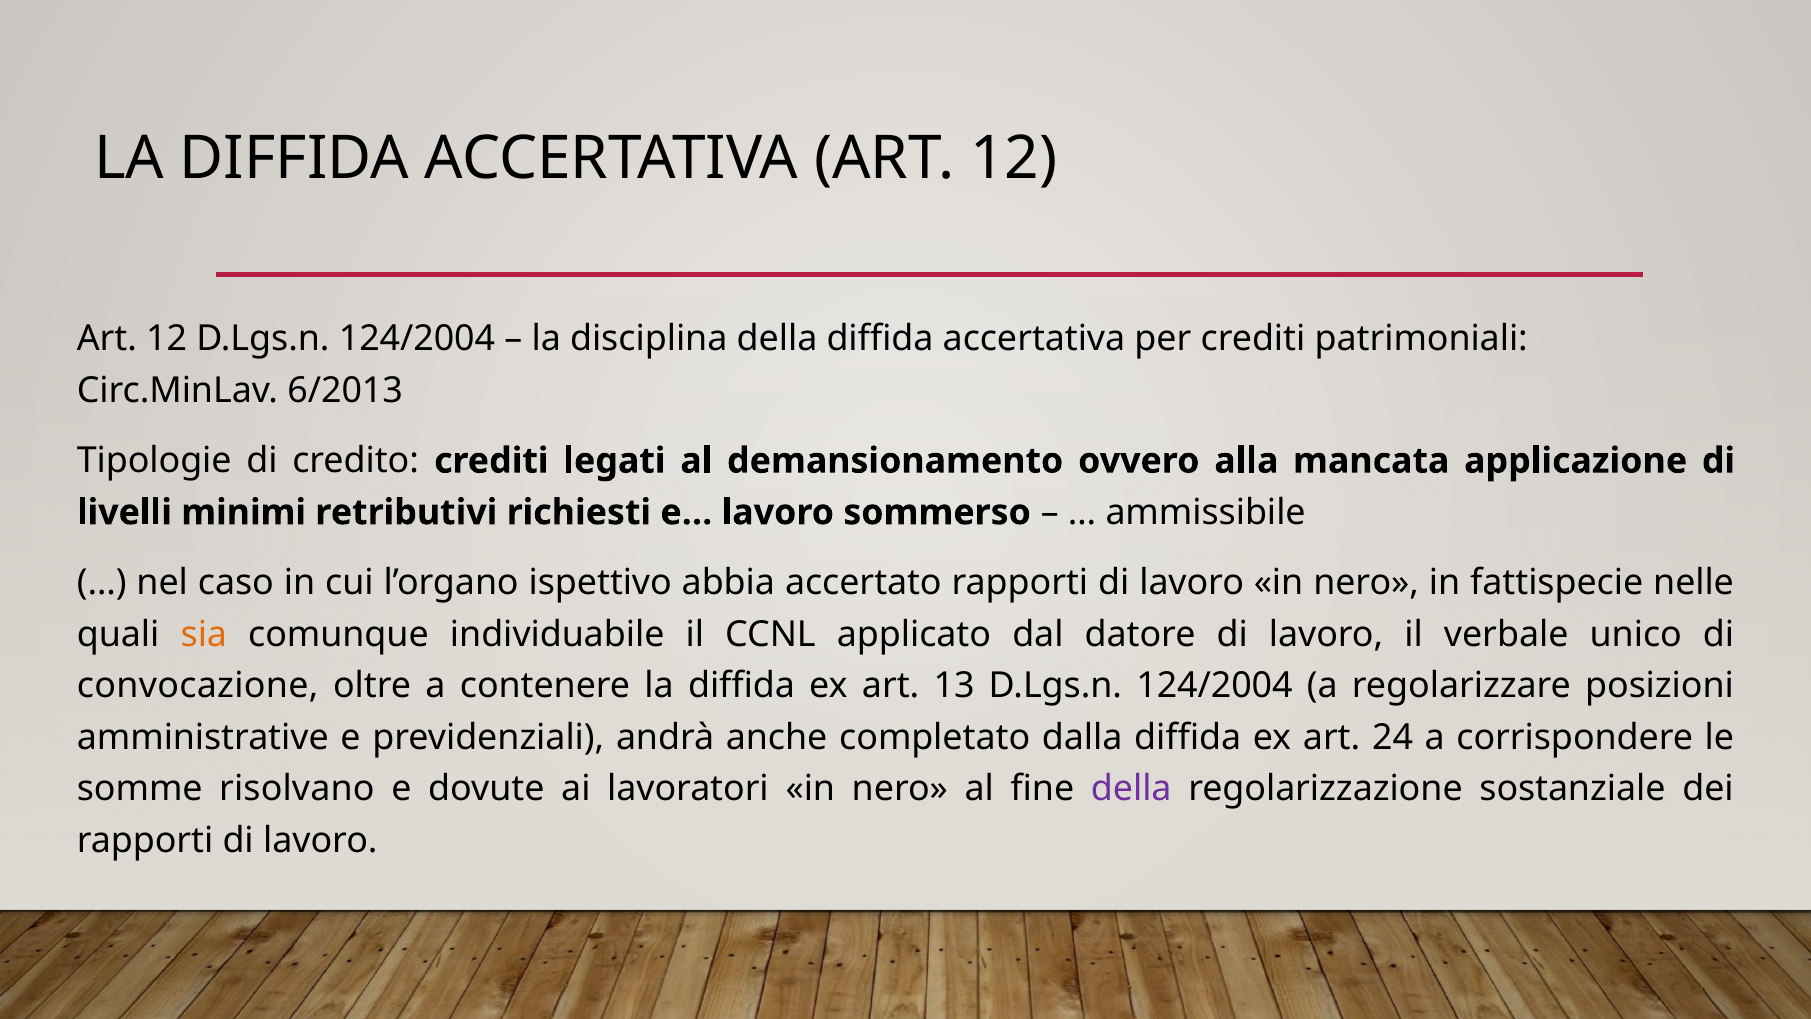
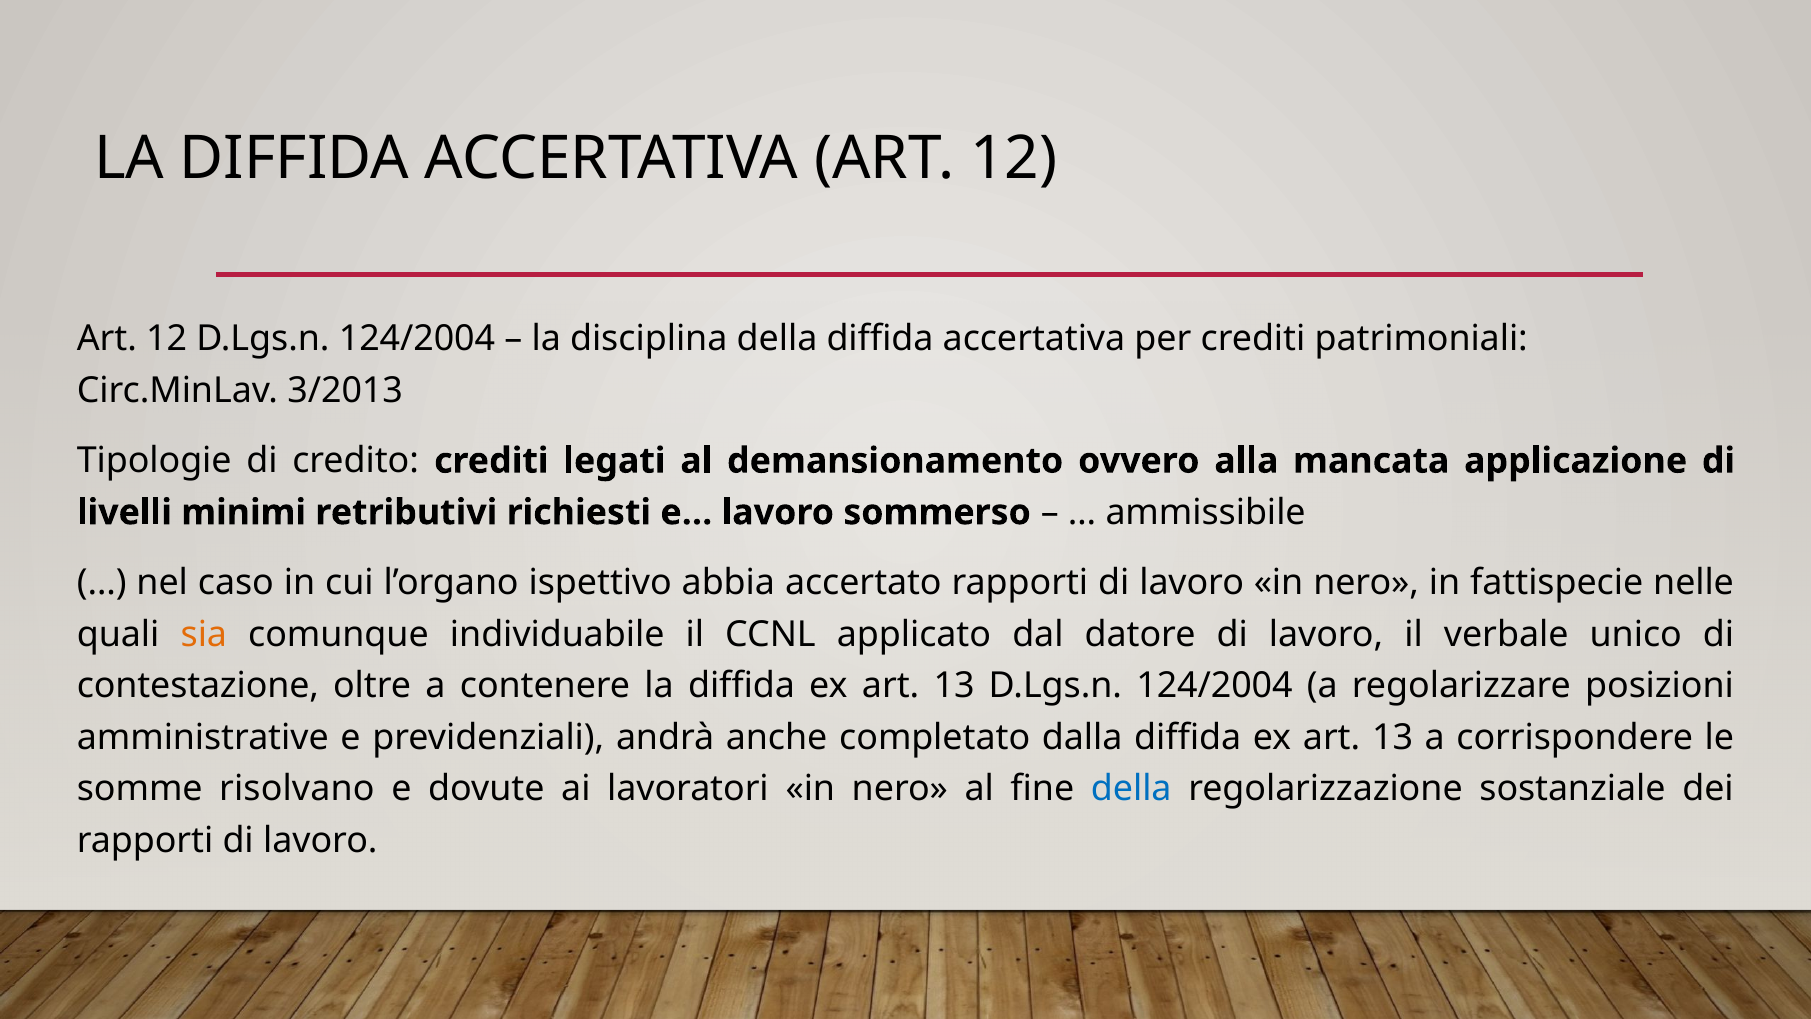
6/2013: 6/2013 -> 3/2013
convocazione: convocazione -> contestazione
24 at (1393, 737): 24 -> 13
della at (1131, 789) colour: purple -> blue
